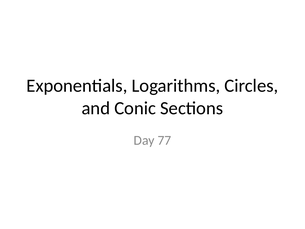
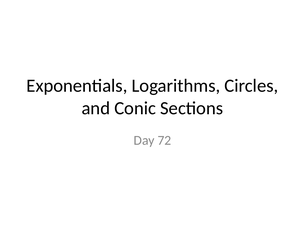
77: 77 -> 72
